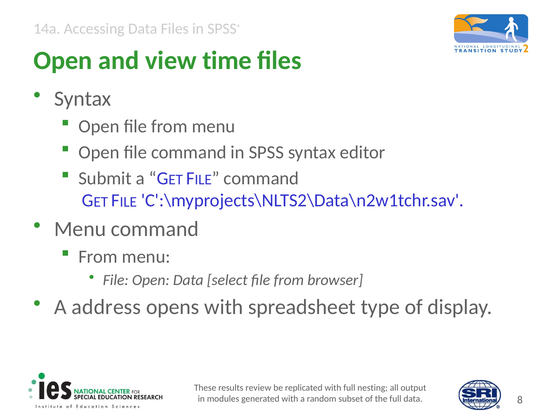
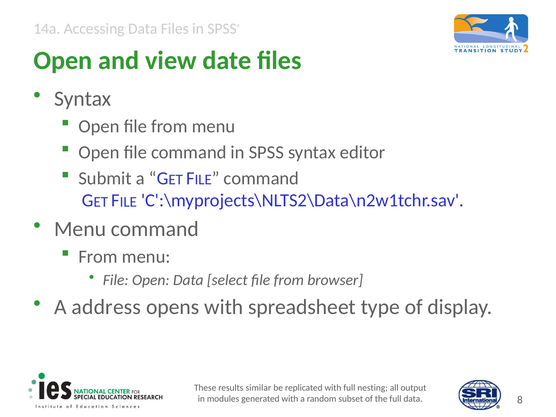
time: time -> date
review: review -> similar
